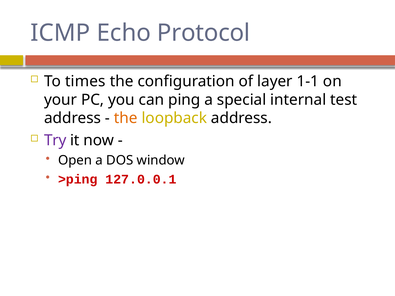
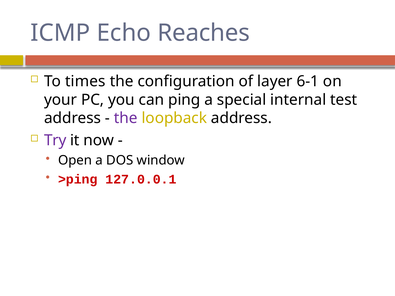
Protocol: Protocol -> Reaches
1-1: 1-1 -> 6-1
the at (126, 118) colour: orange -> purple
